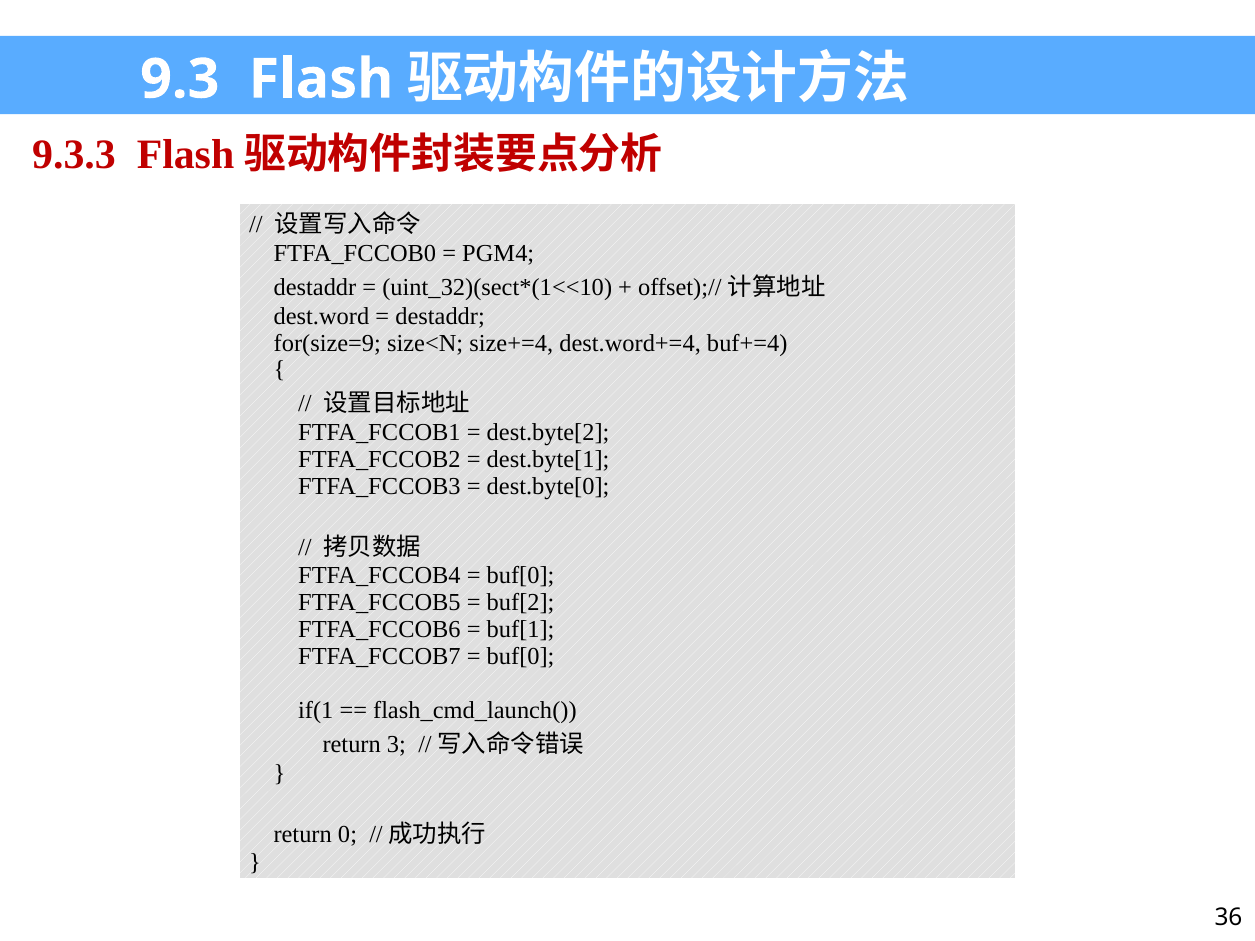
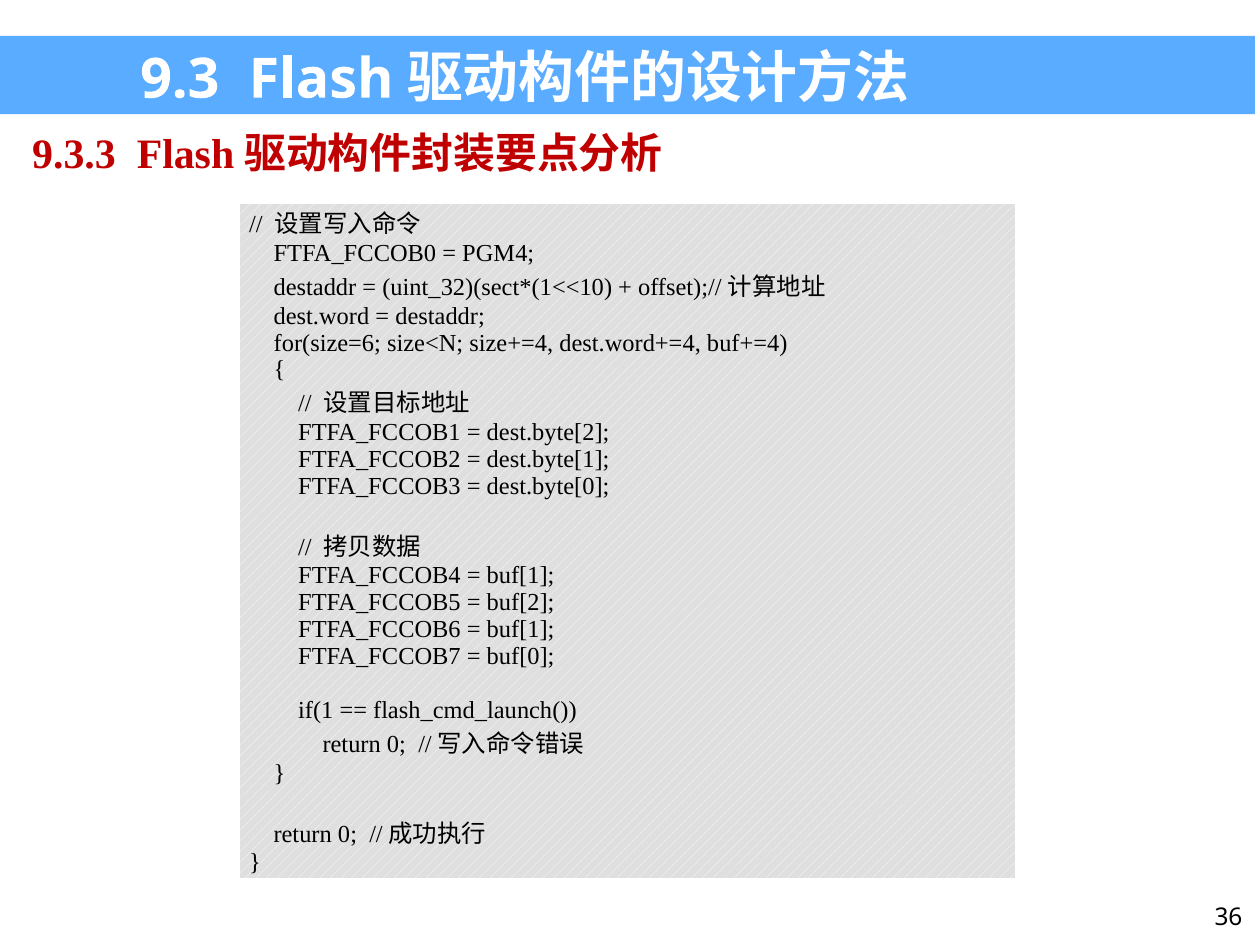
for(size=9: for(size=9 -> for(size=6
buf[0 at (521, 576): buf[0 -> buf[1
3 at (396, 745): 3 -> 0
